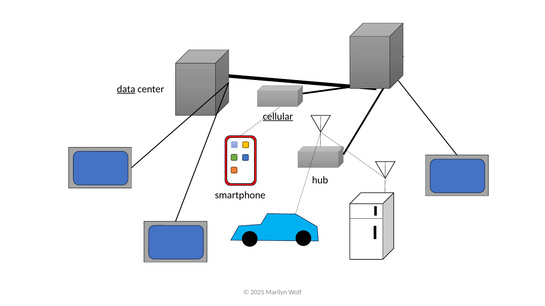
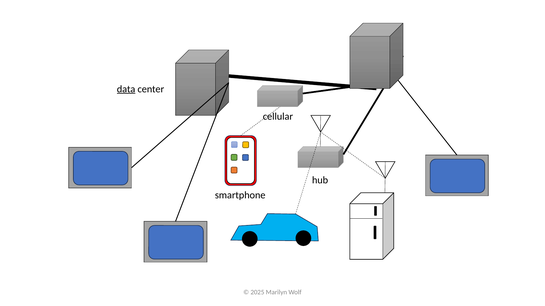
cellular underline: present -> none
